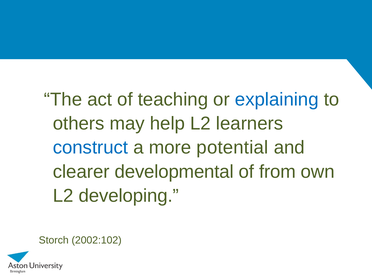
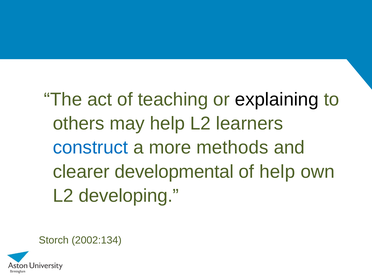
explaining colour: blue -> black
potential: potential -> methods
of from: from -> help
2002:102: 2002:102 -> 2002:134
